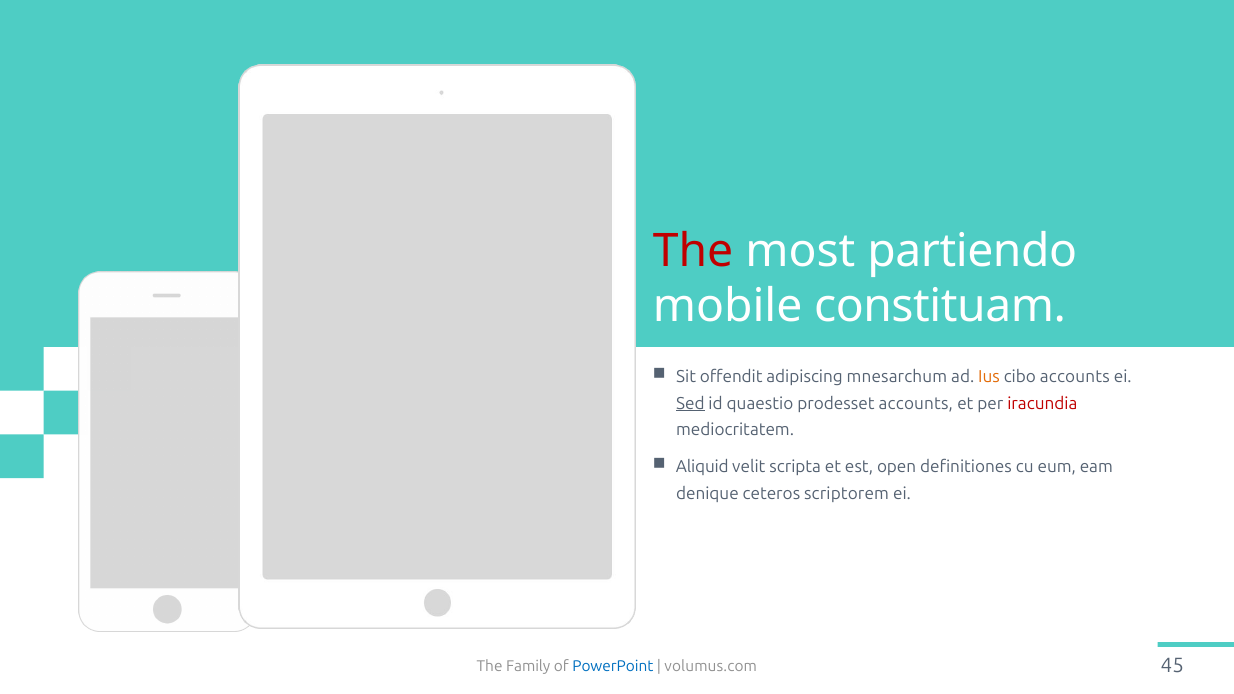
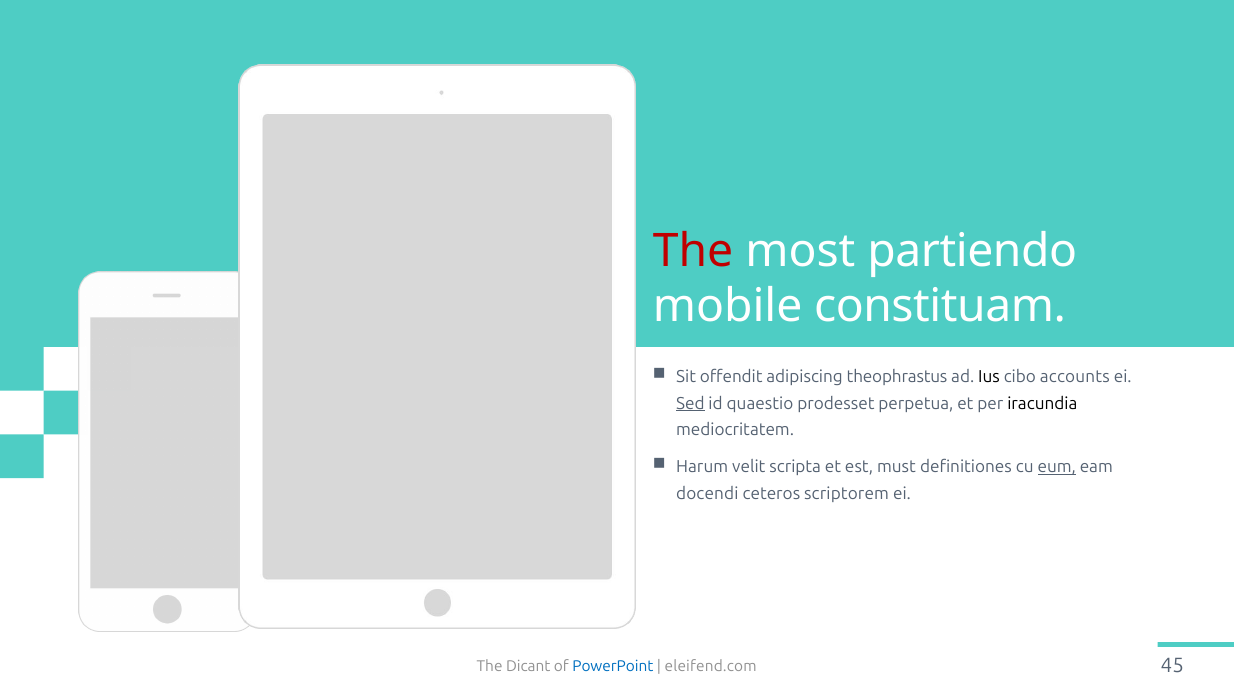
mnesarchum: mnesarchum -> theophrastus
Ius colour: orange -> black
prodesset accounts: accounts -> perpetua
iracundia colour: red -> black
Aliquid: Aliquid -> Harum
open: open -> must
eum underline: none -> present
denique: denique -> docendi
Family: Family -> Dicant
volumus.com: volumus.com -> eleifend.com
